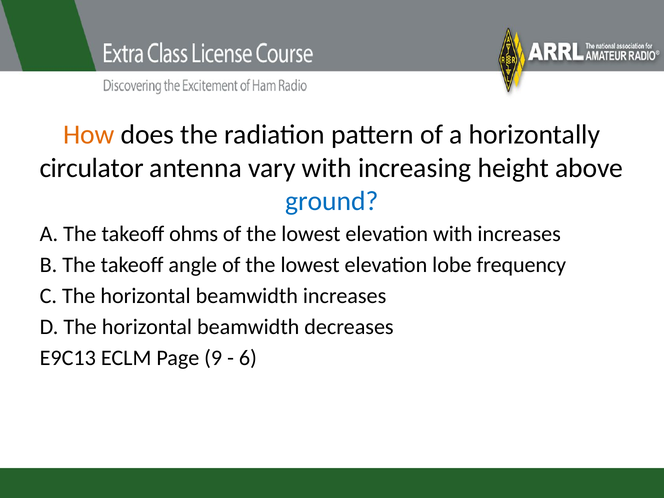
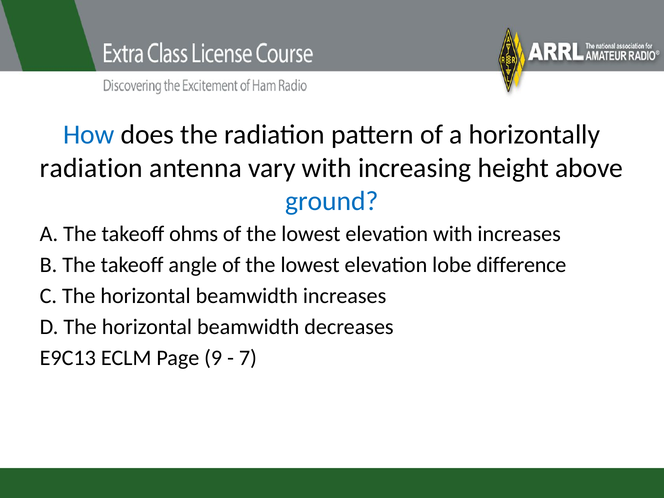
How colour: orange -> blue
circulator at (92, 168): circulator -> radiation
frequency: frequency -> difference
6: 6 -> 7
